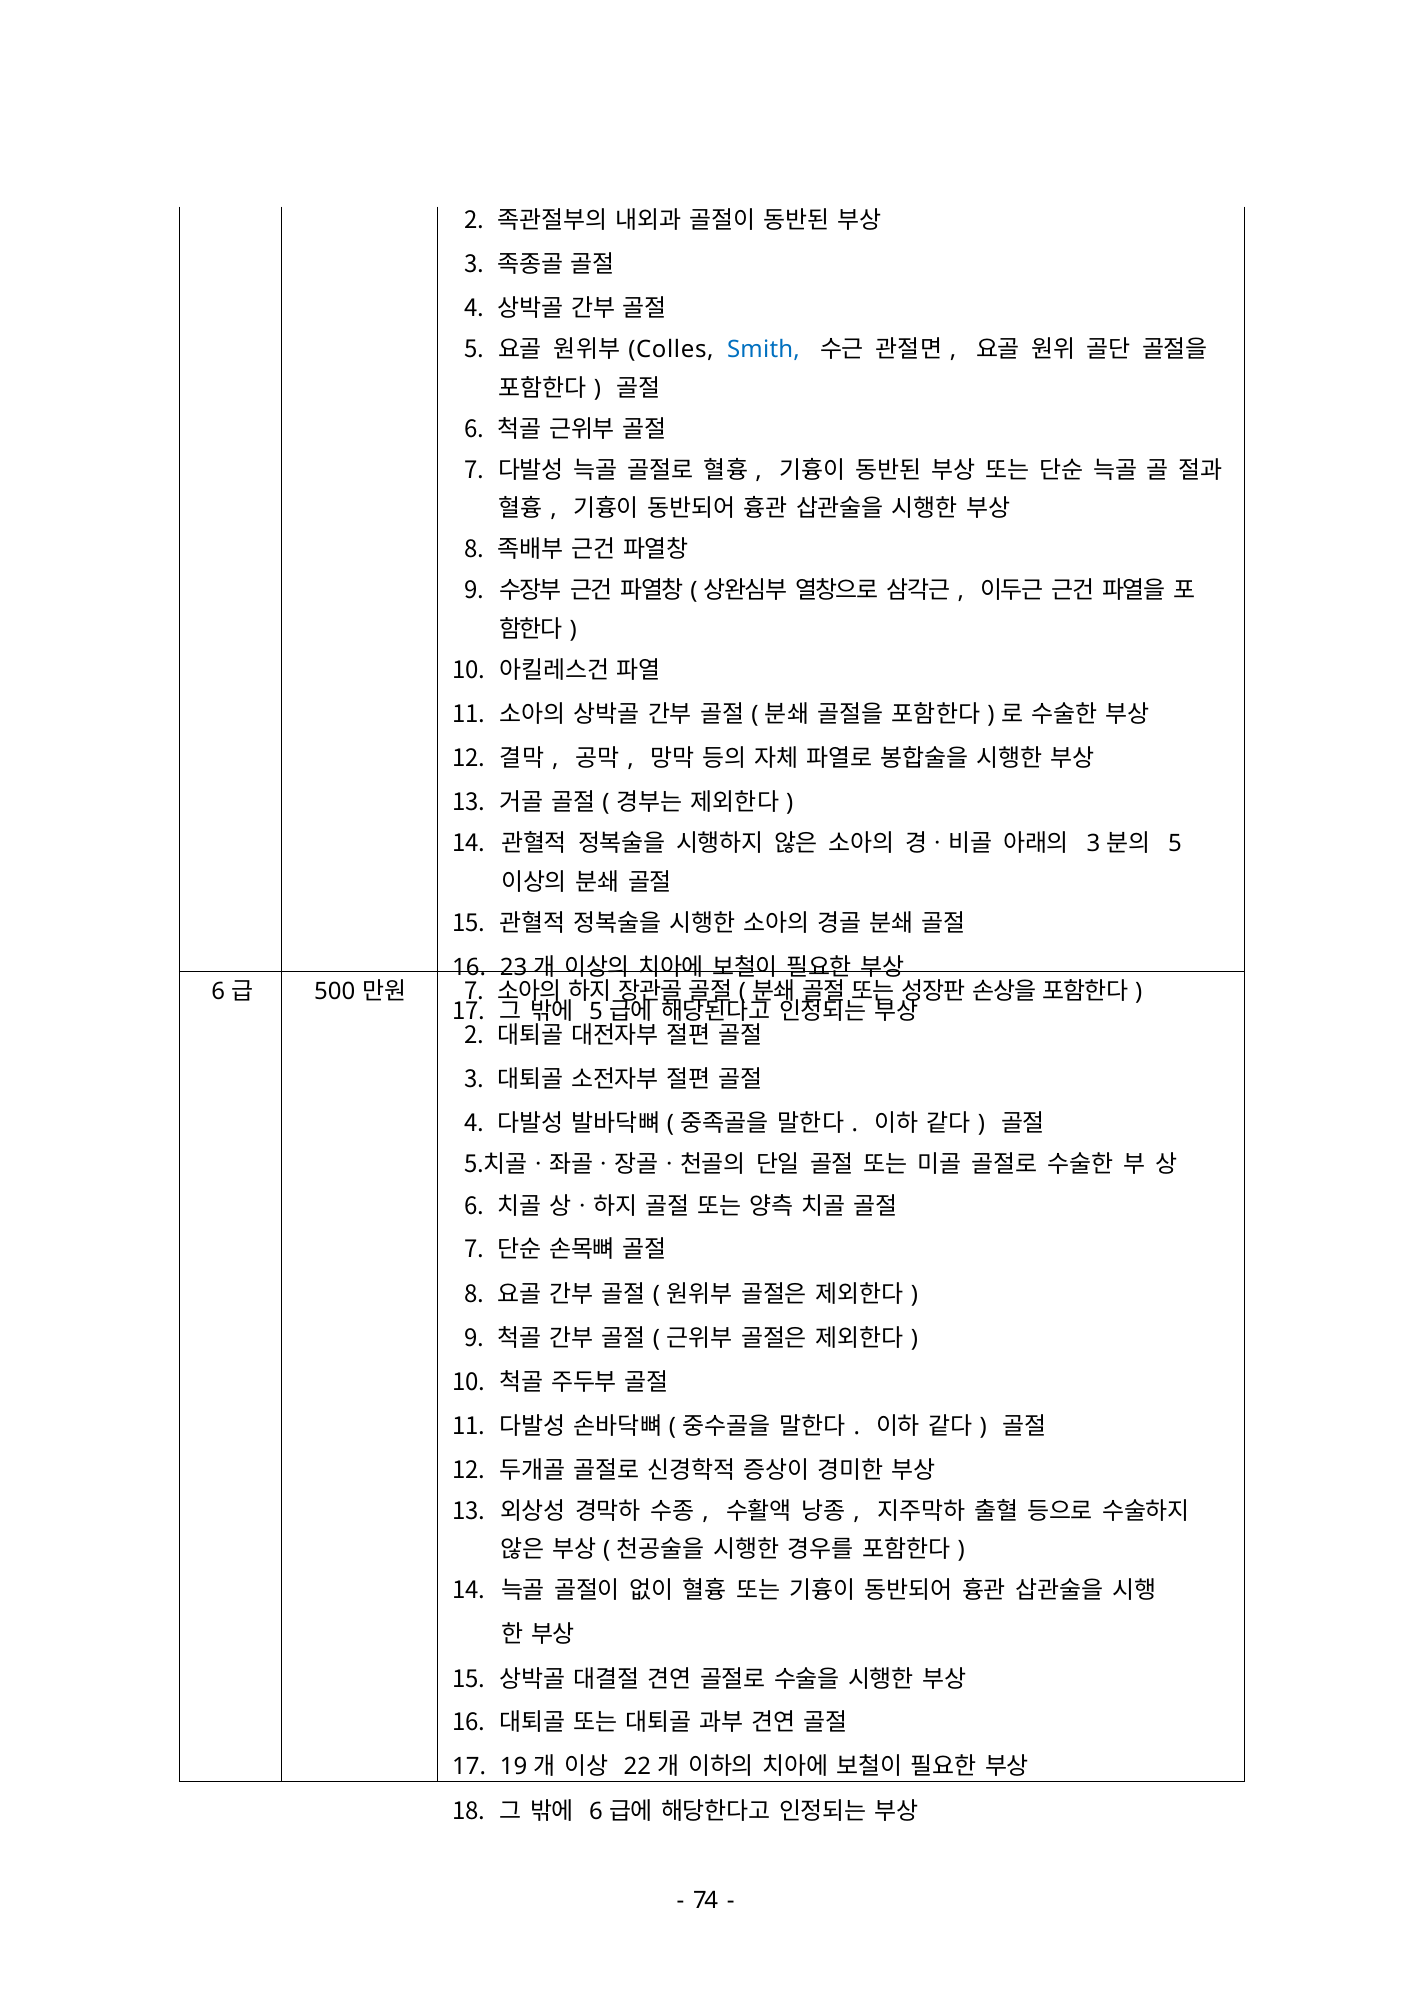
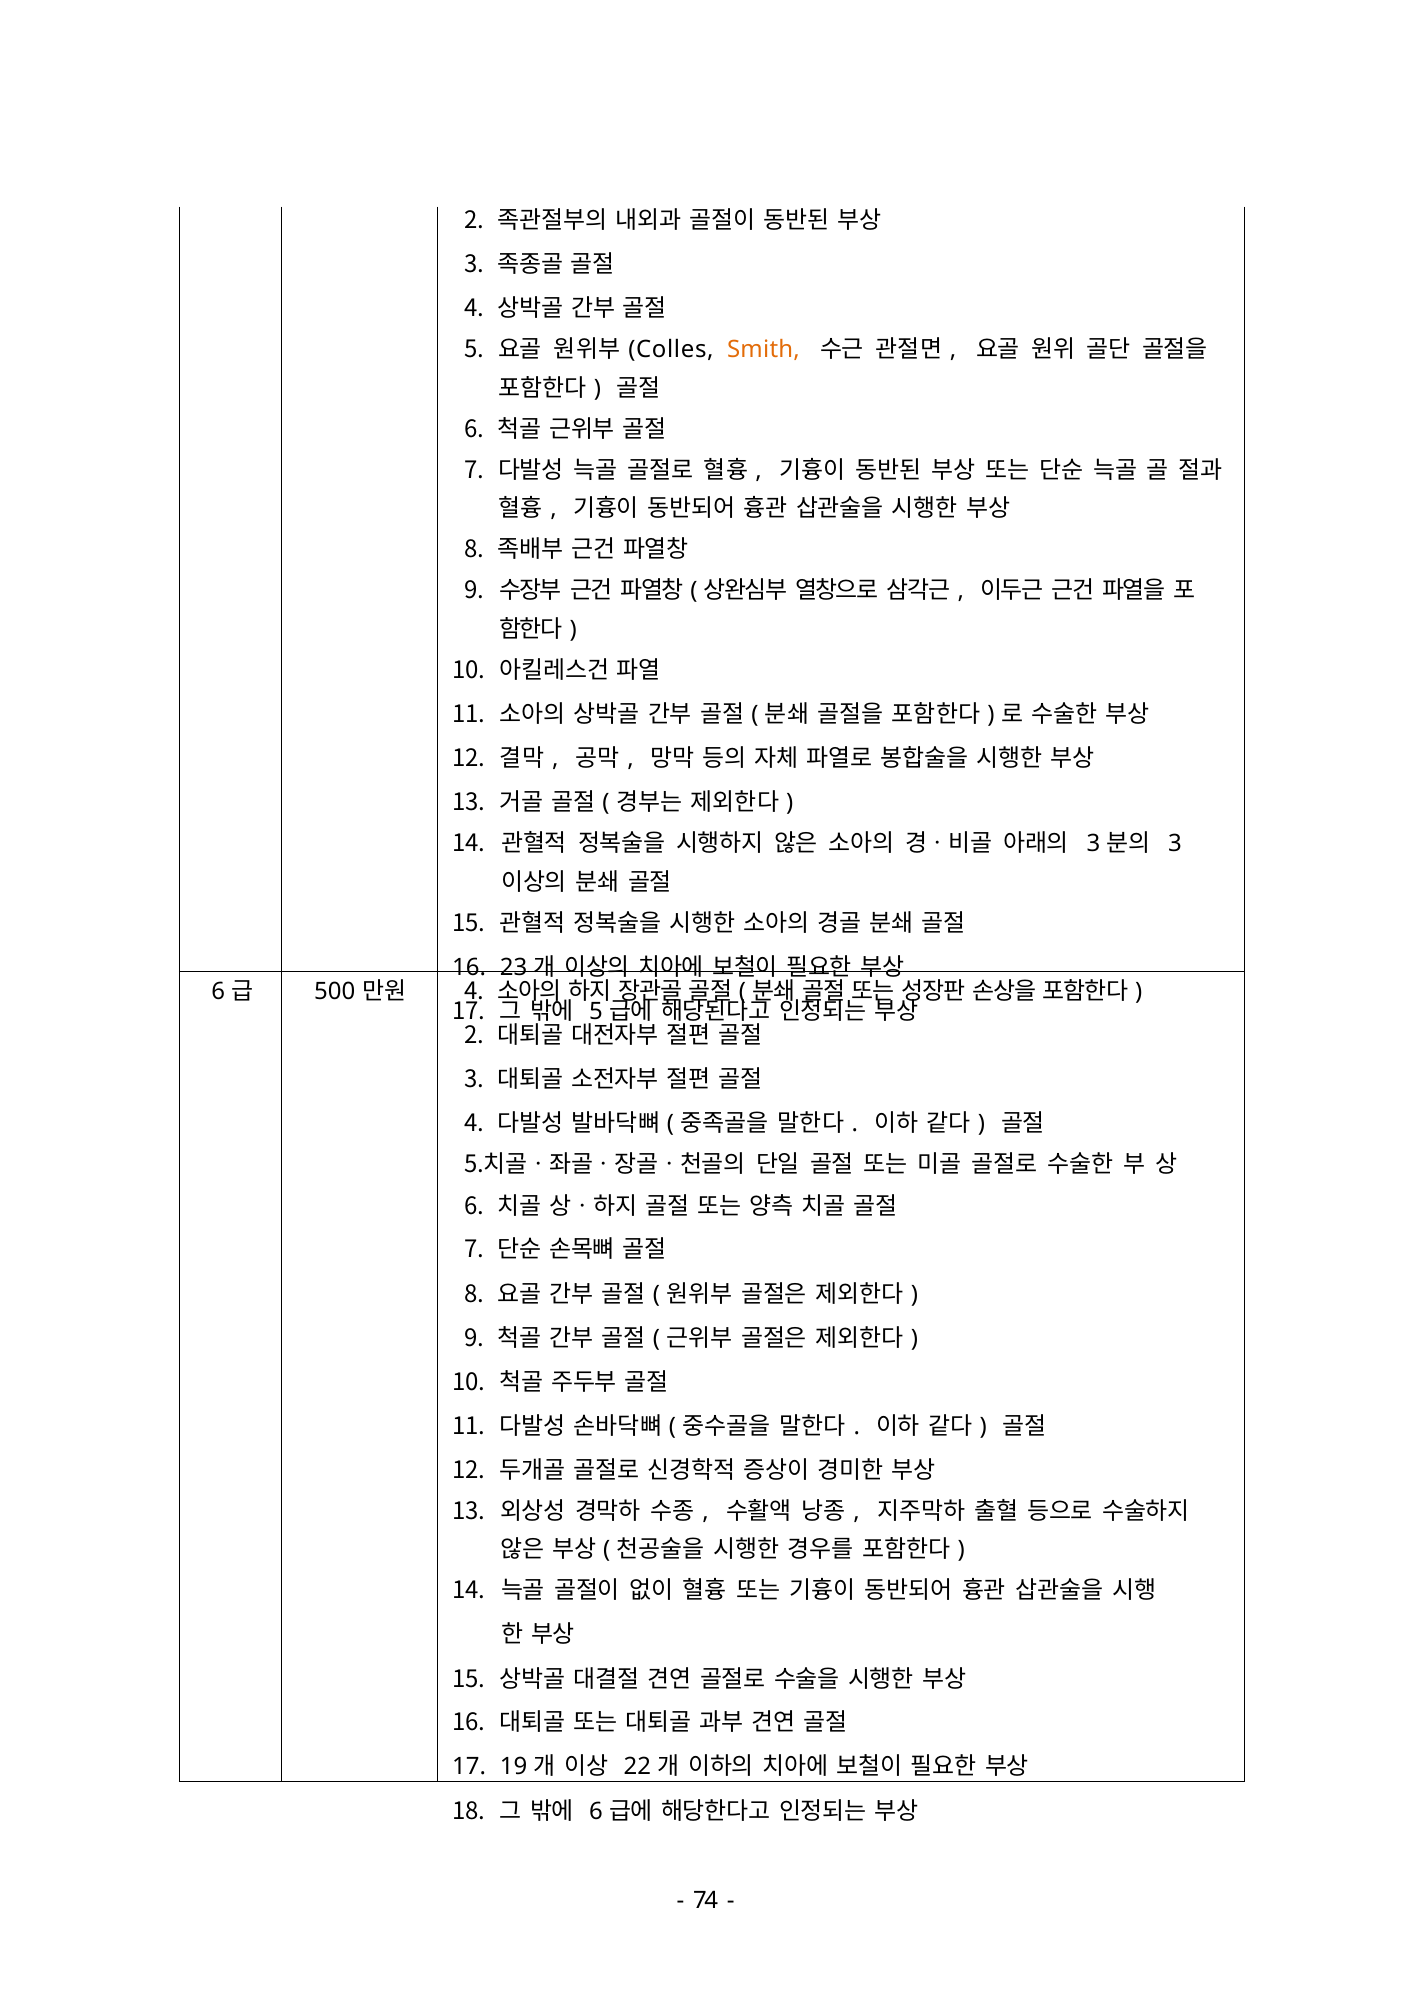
Smith colour: blue -> orange
5 at (1175, 844): 5 -> 3
7 at (474, 992): 7 -> 4
